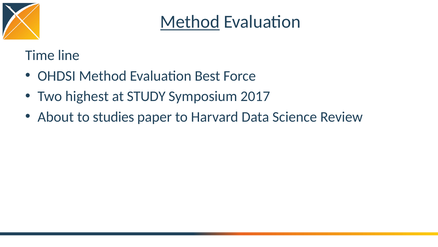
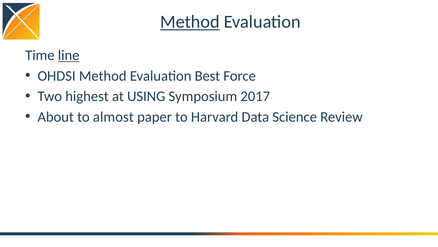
line underline: none -> present
STUDY: STUDY -> USING
studies: studies -> almost
